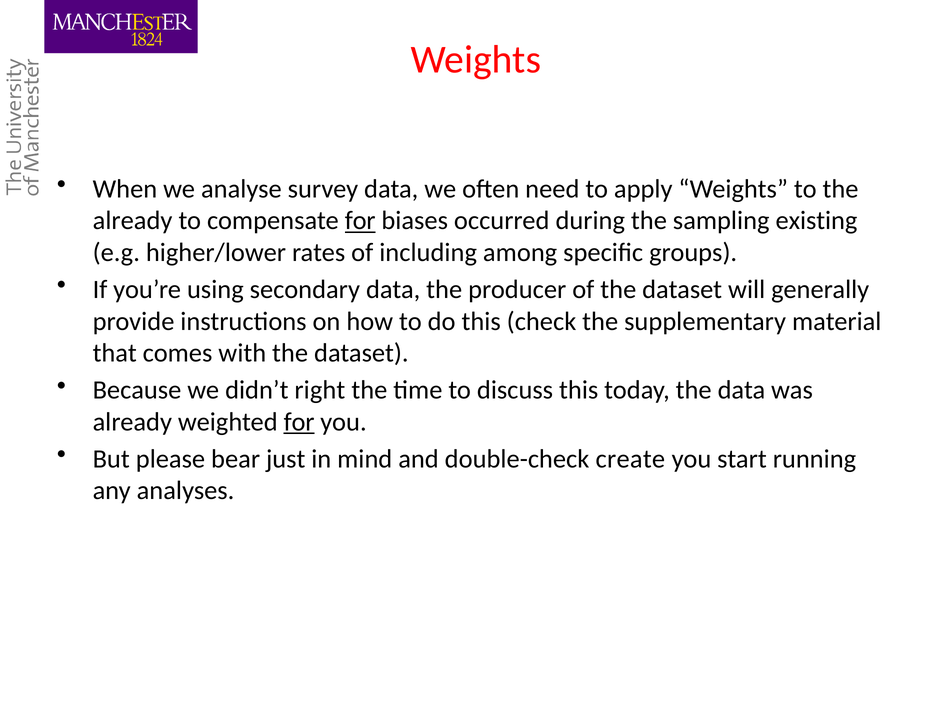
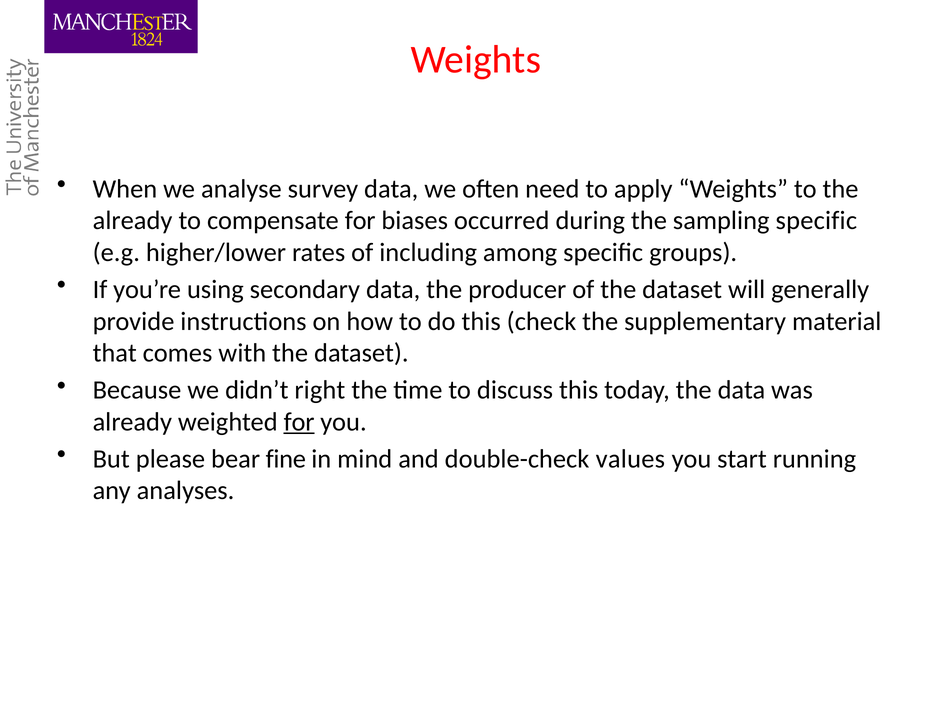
for at (360, 221) underline: present -> none
sampling existing: existing -> specific
just: just -> fine
create: create -> values
